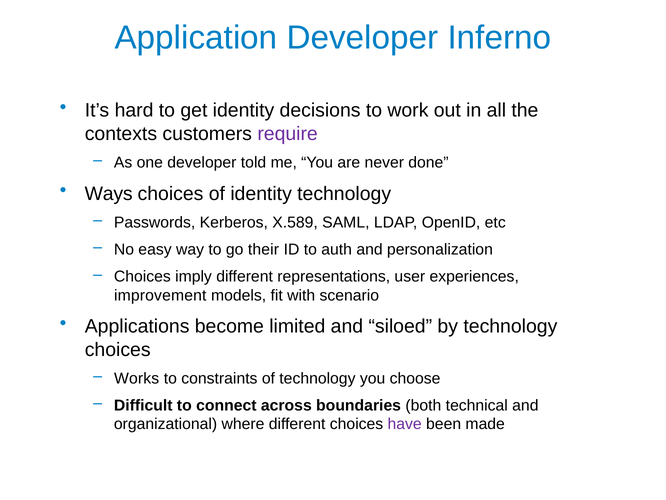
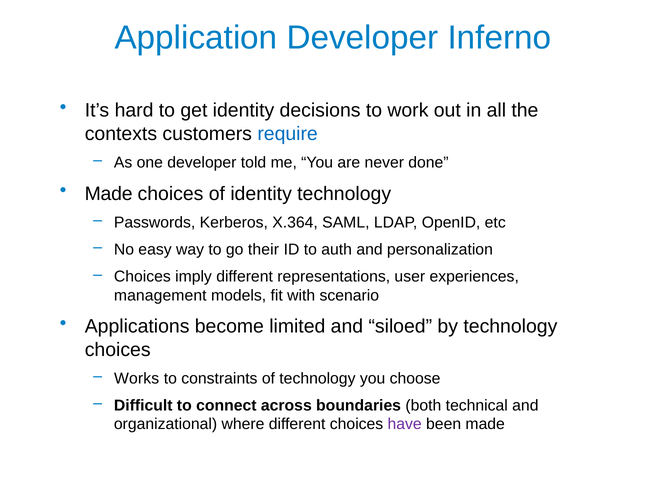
require colour: purple -> blue
Ways at (109, 194): Ways -> Made
X.589: X.589 -> X.364
improvement: improvement -> management
